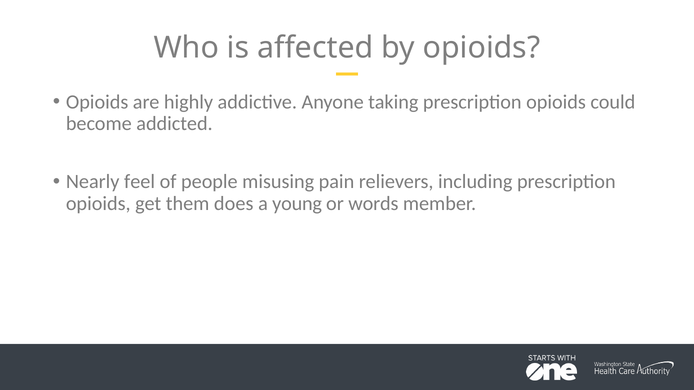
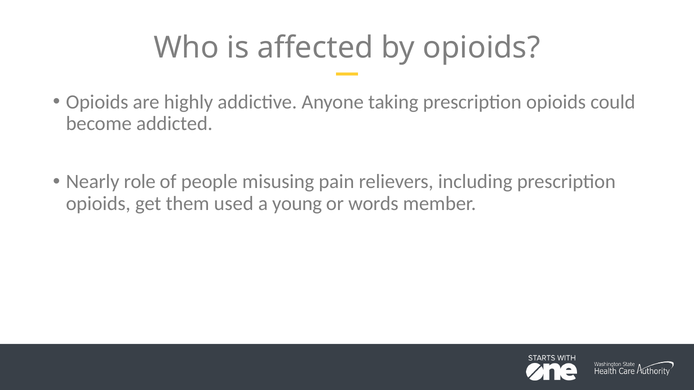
feel: feel -> role
does: does -> used
